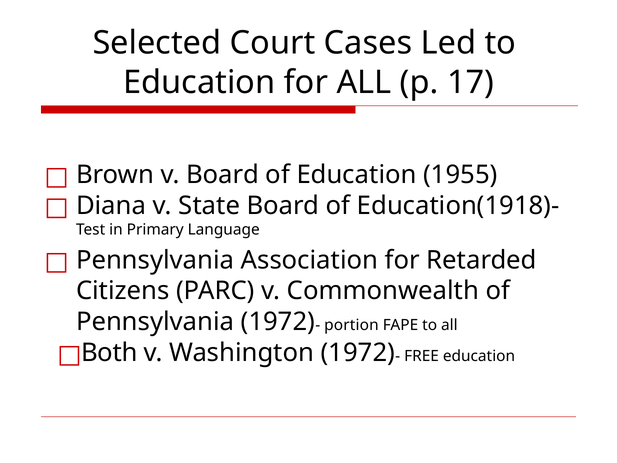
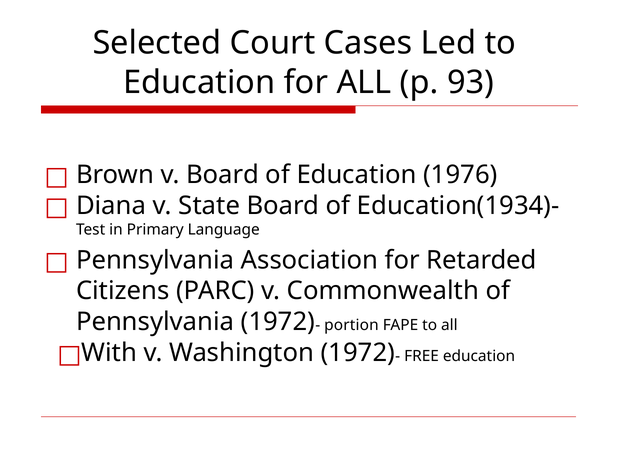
17: 17 -> 93
1955: 1955 -> 1976
Education(1918)-: Education(1918)- -> Education(1934)-
Both: Both -> With
